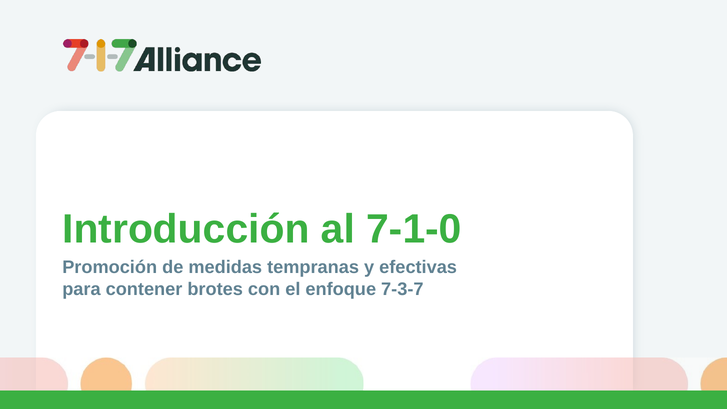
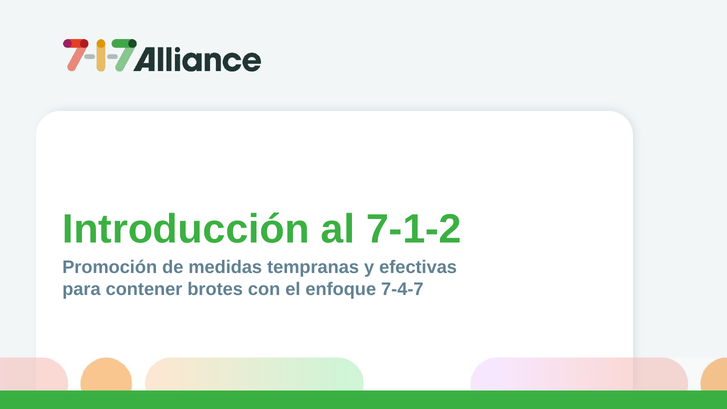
7-1-0: 7-1-0 -> 7-1-2
7-3-7: 7-3-7 -> 7-4-7
